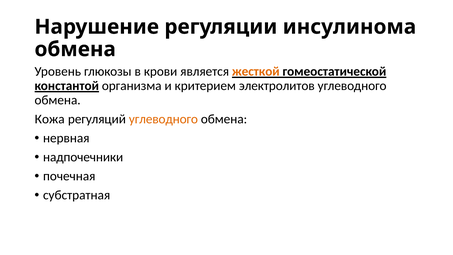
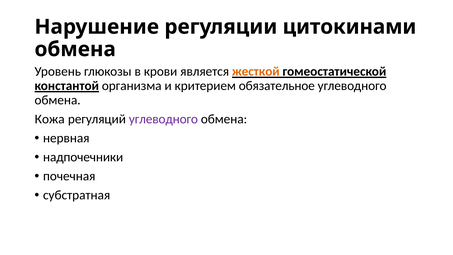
инсулинома: инсулинома -> цитокинами
электролитов: электролитов -> обязательное
углеводного at (163, 119) colour: orange -> purple
